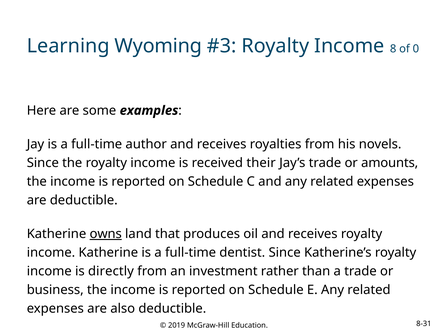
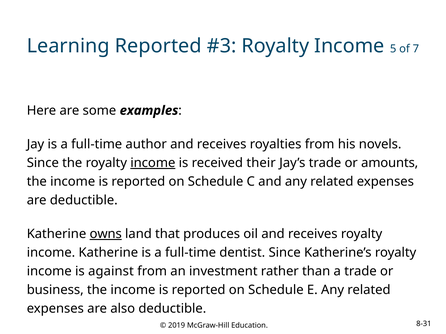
Learning Wyoming: Wyoming -> Reported
8: 8 -> 5
0: 0 -> 7
income at (153, 163) underline: none -> present
directly: directly -> against
